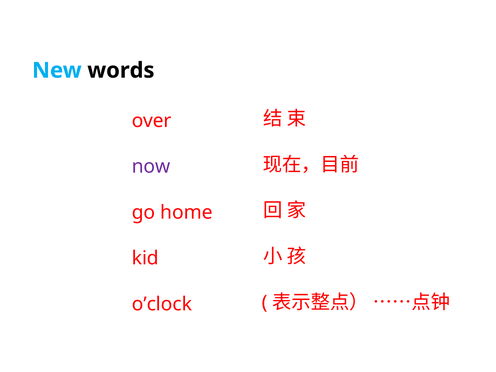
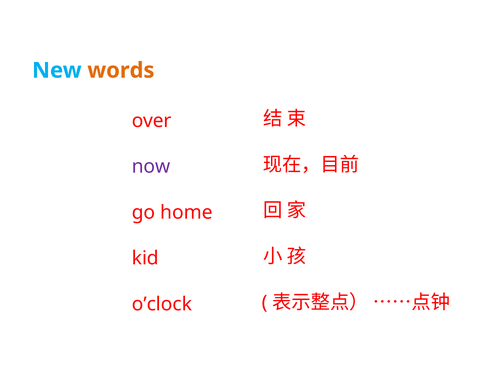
words colour: black -> orange
